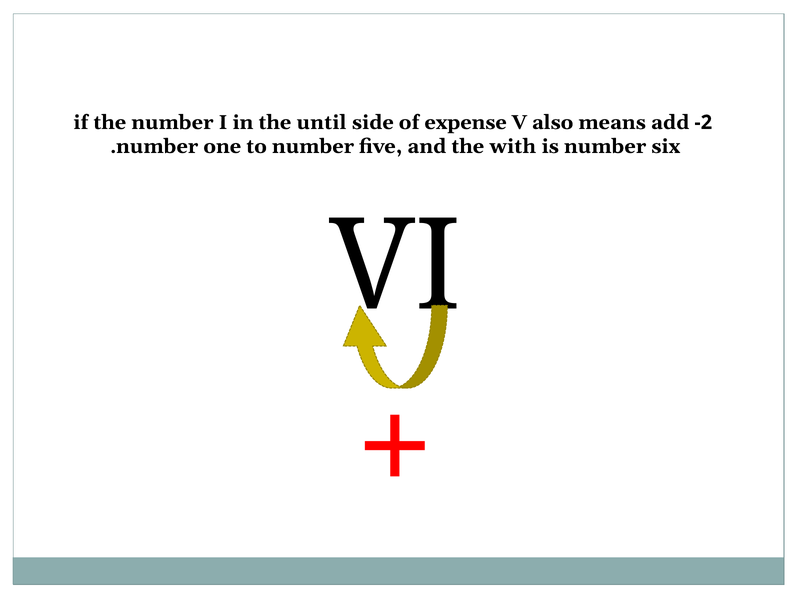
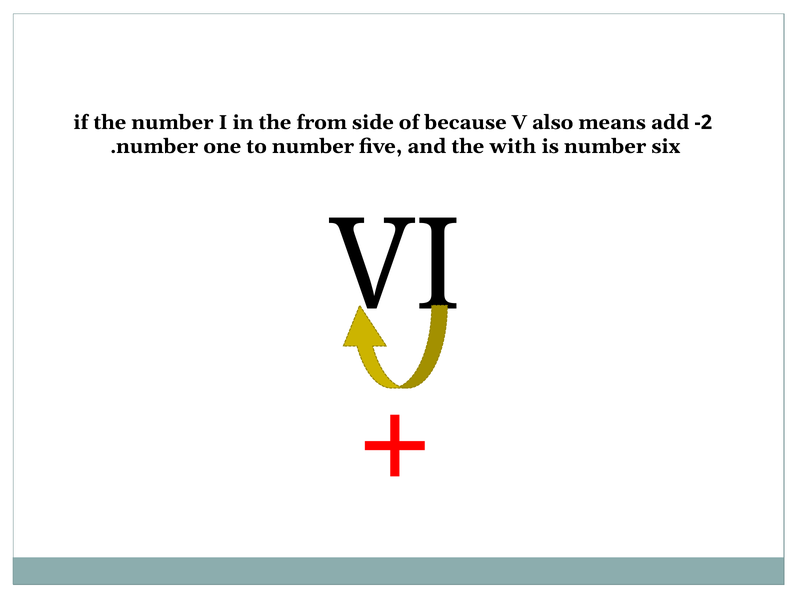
until: until -> from
expense: expense -> because
